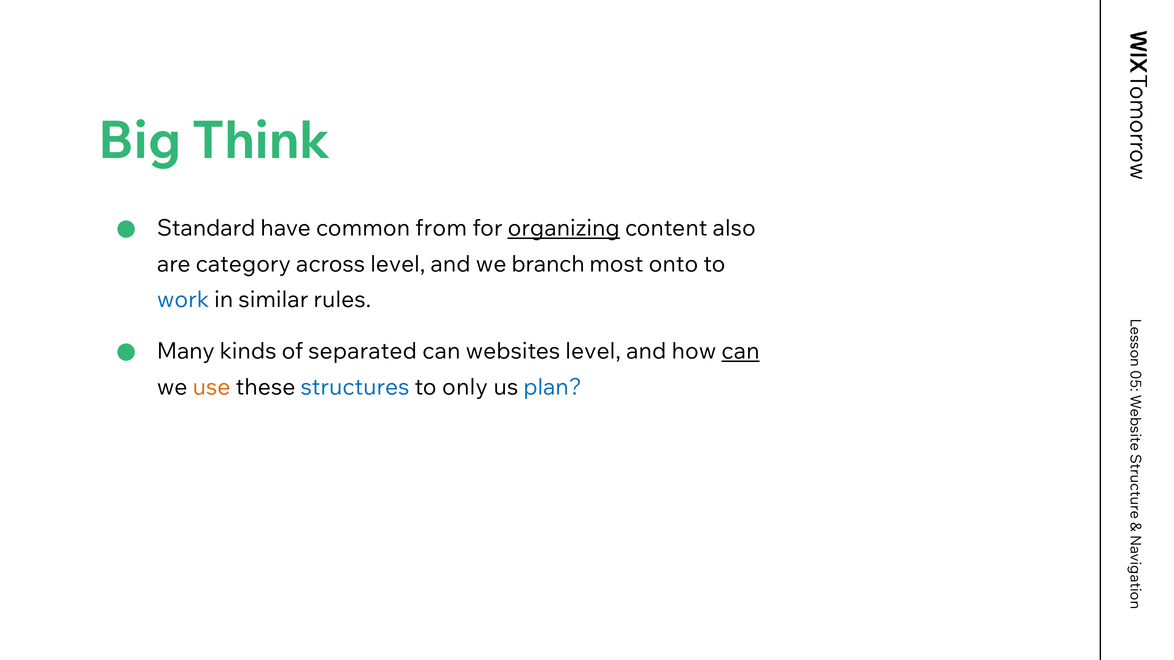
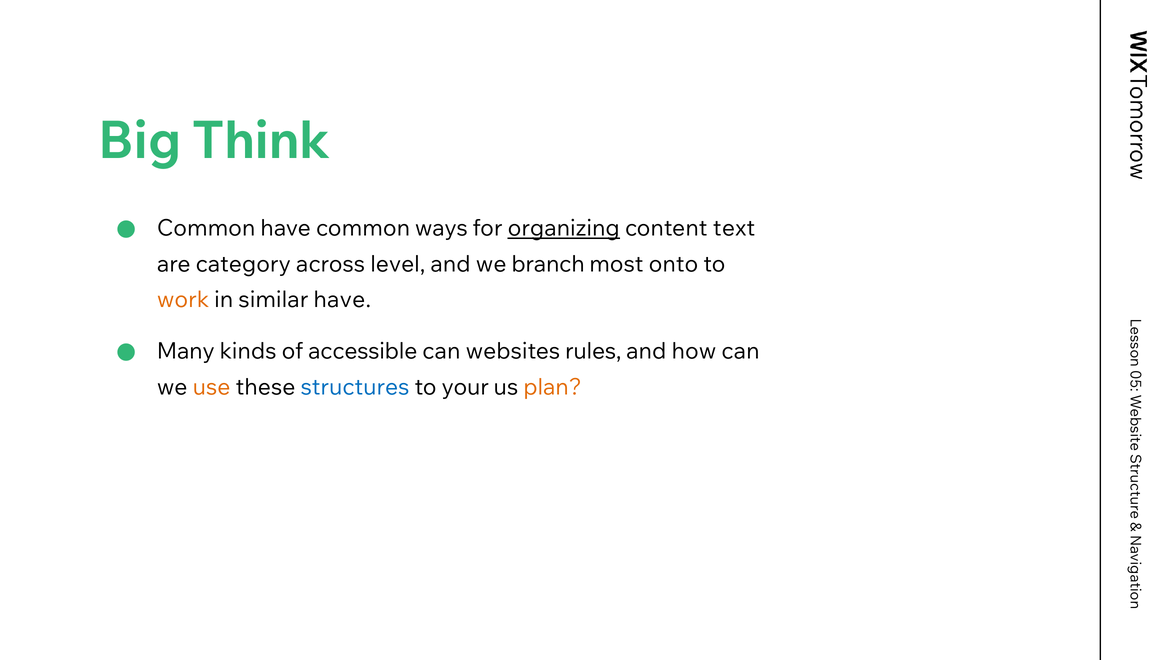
Standard at (206, 229): Standard -> Common
from: from -> ways
also: also -> text
work colour: blue -> orange
similar rules: rules -> have
separated: separated -> accessible
websites level: level -> rules
can at (741, 352) underline: present -> none
only: only -> your
plan colour: blue -> orange
